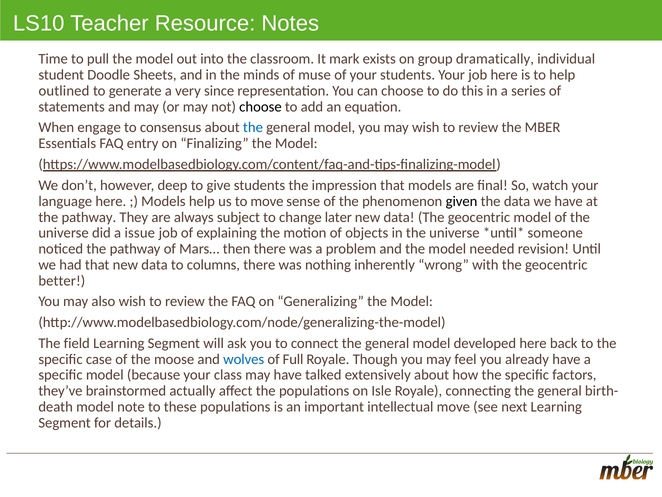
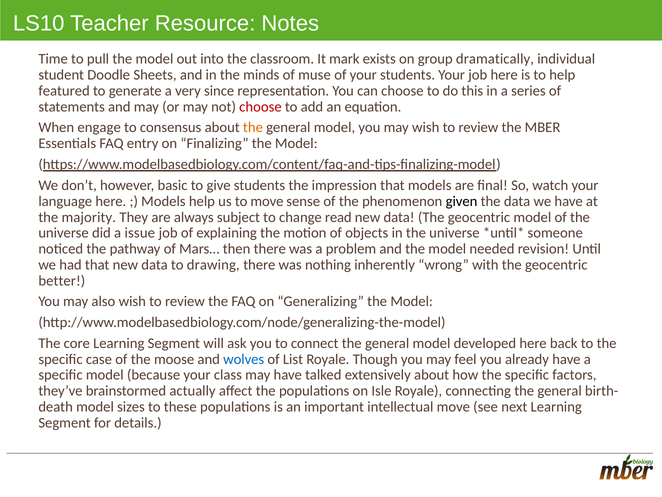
outlined: outlined -> featured
choose at (260, 107) colour: black -> red
the at (253, 127) colour: blue -> orange
deep: deep -> basic
pathway at (89, 217): pathway -> majority
later: later -> read
columns: columns -> drawing
field: field -> core
Full: Full -> List
note: note -> sizes
